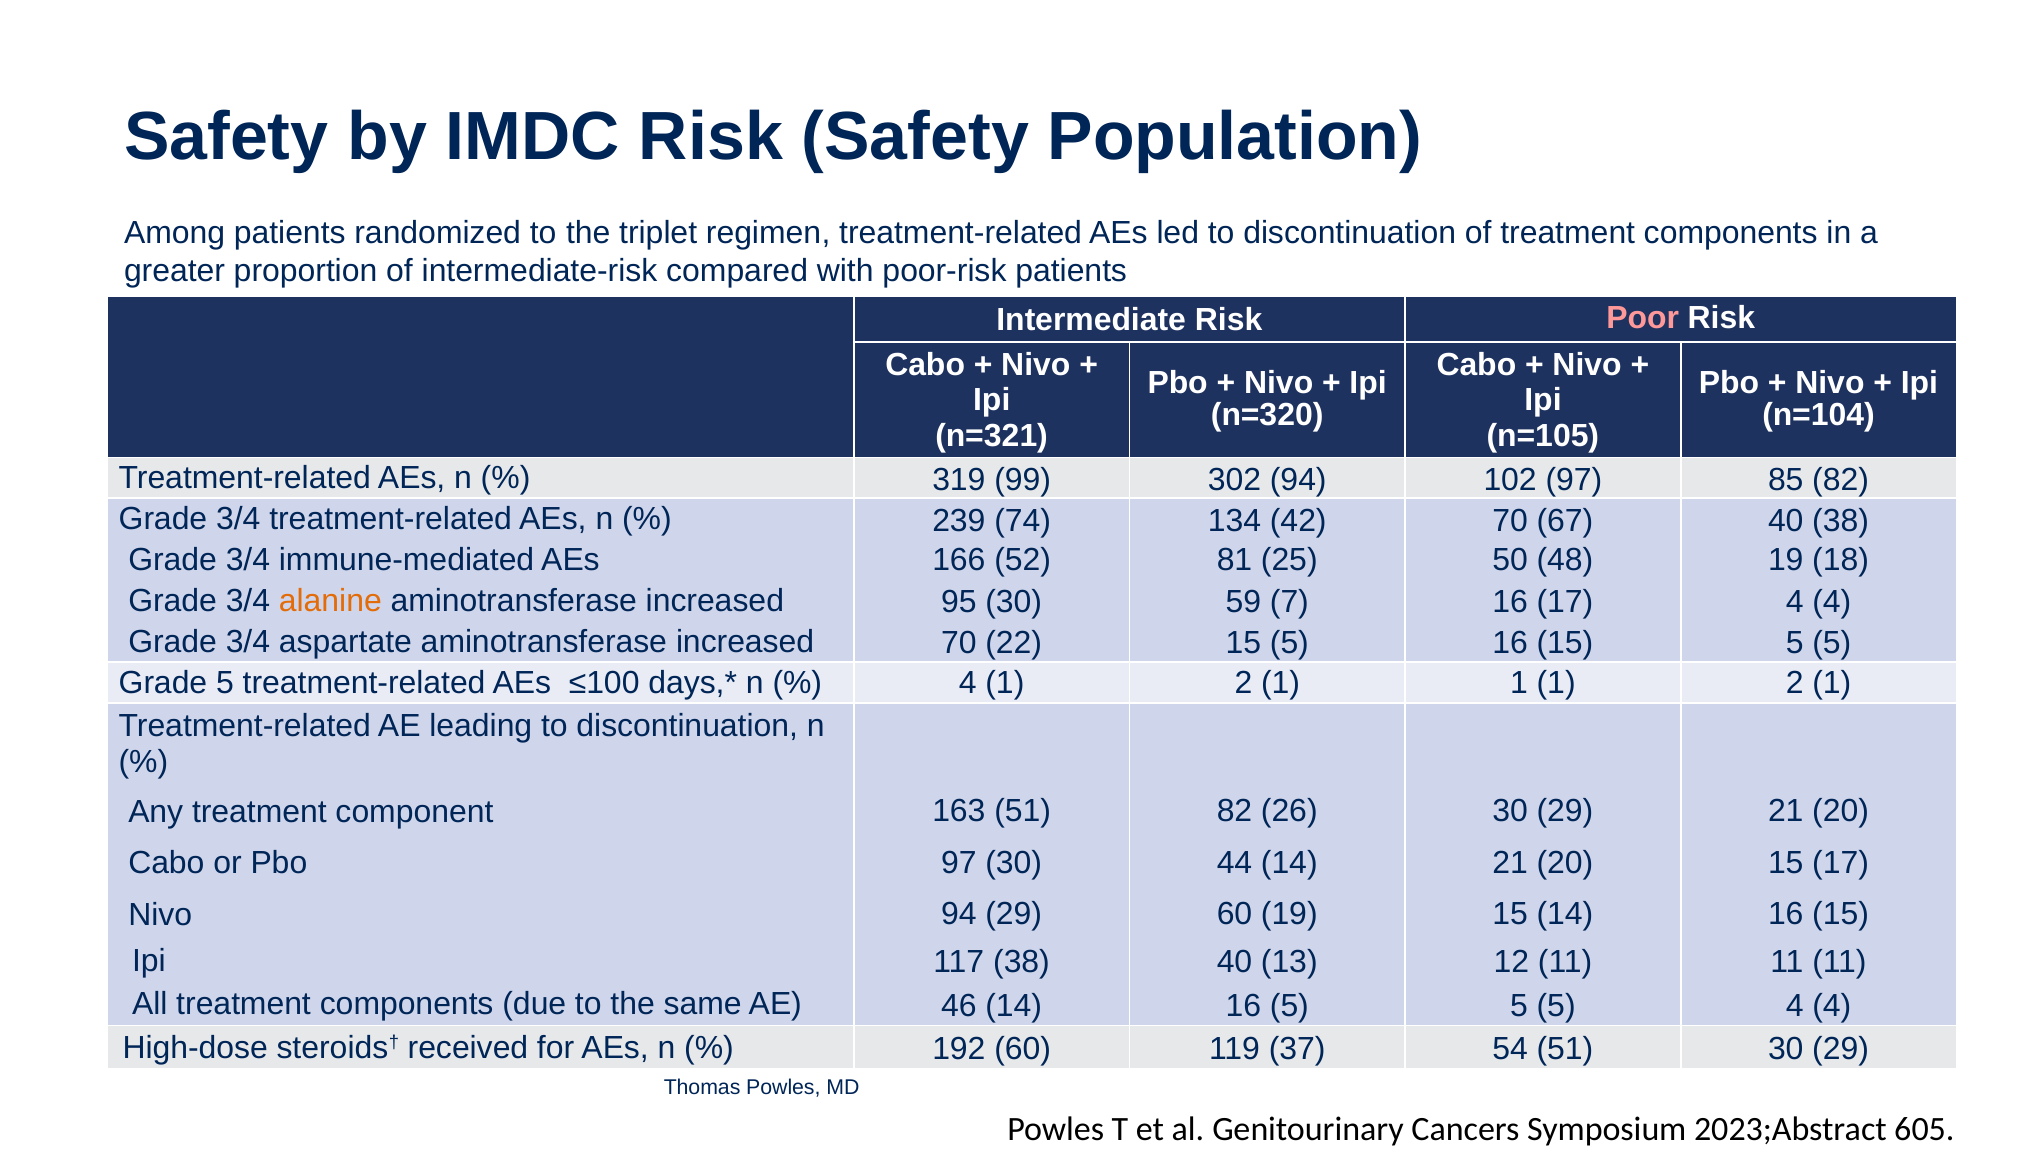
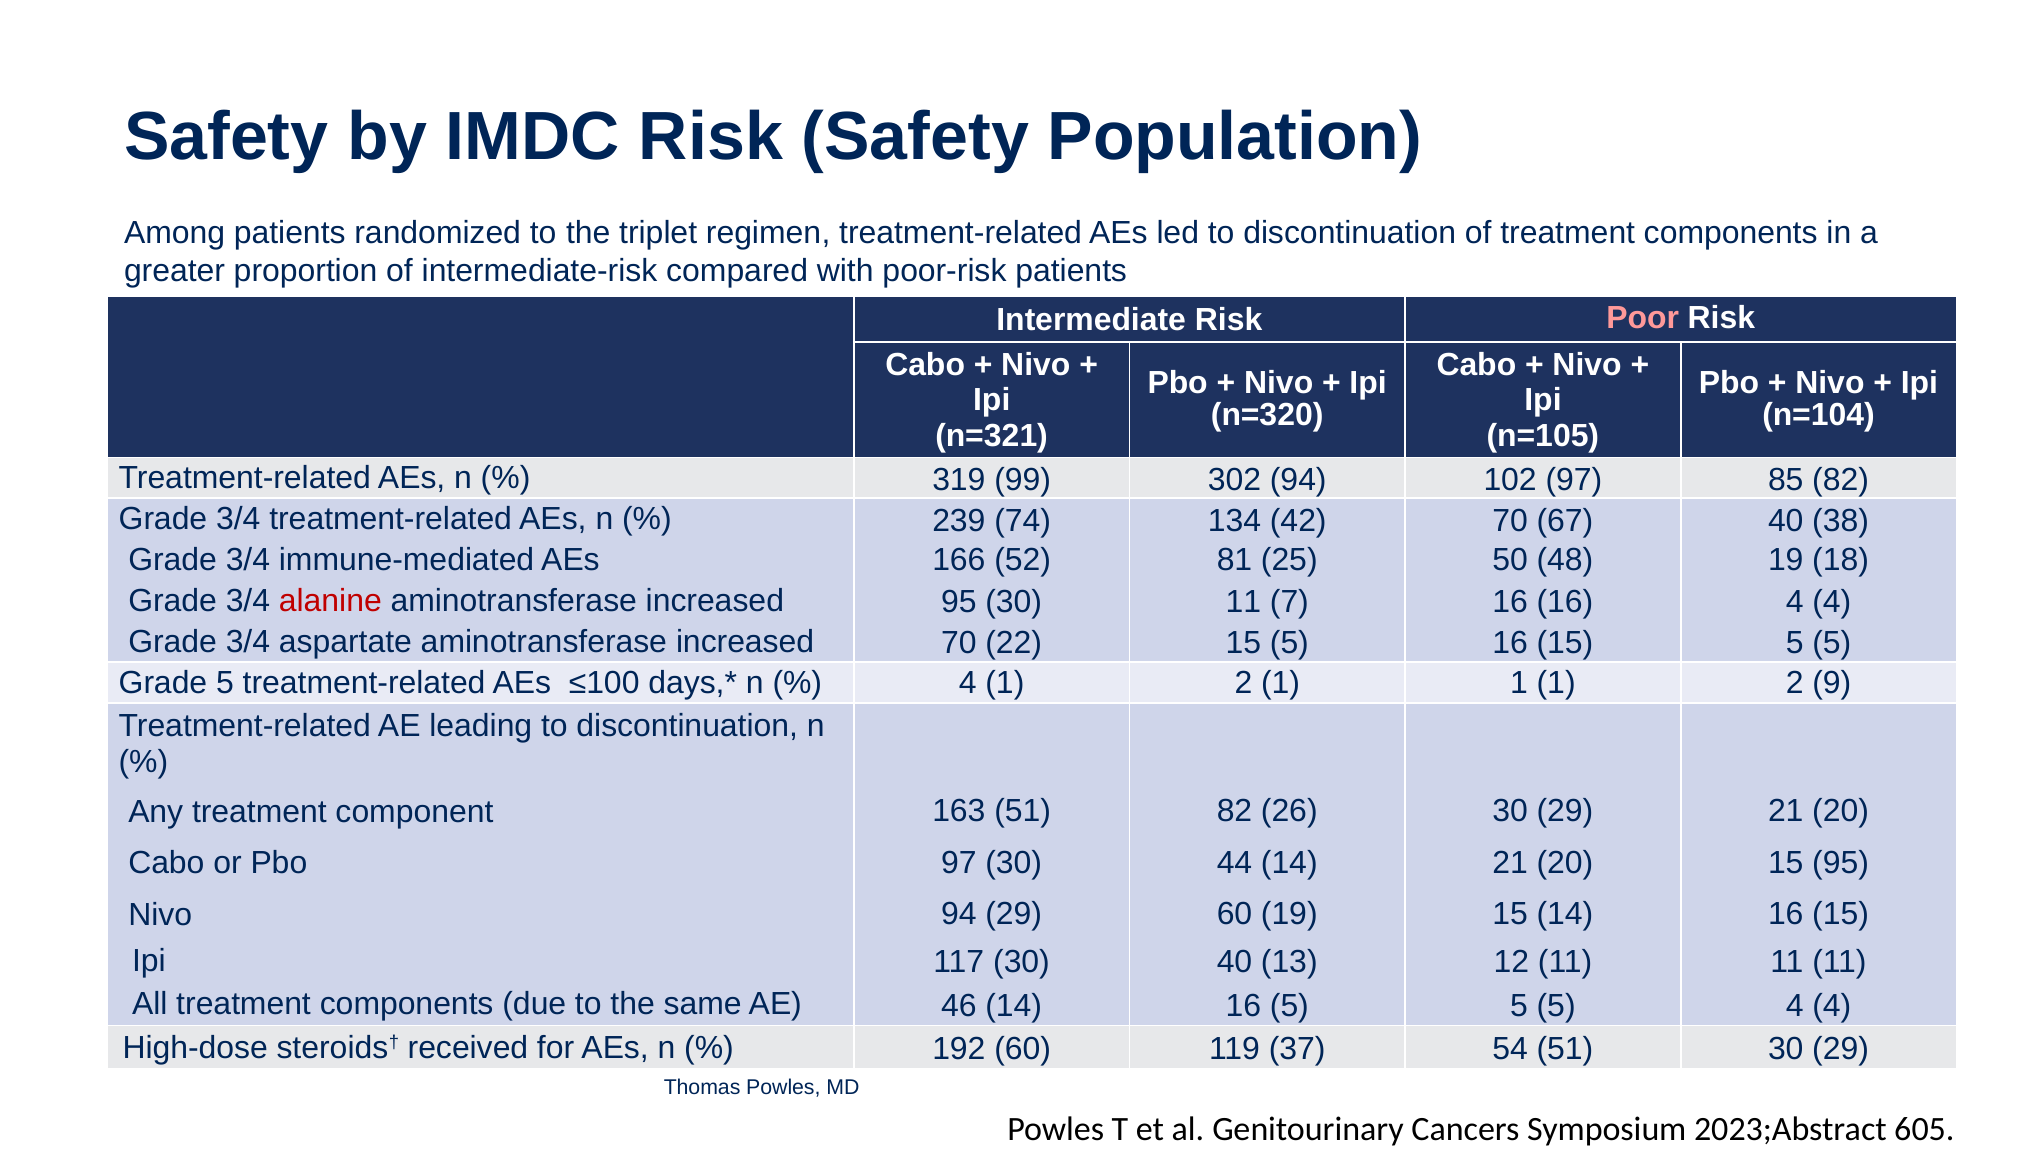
alanine colour: orange -> red
30 59: 59 -> 11
16 17: 17 -> 16
1 1 2 1: 1 -> 9
15 17: 17 -> 95
117 38: 38 -> 30
